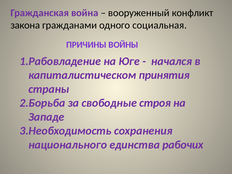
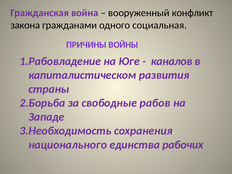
начался: начался -> каналов
принятия: принятия -> развития
строя: строя -> рабов
